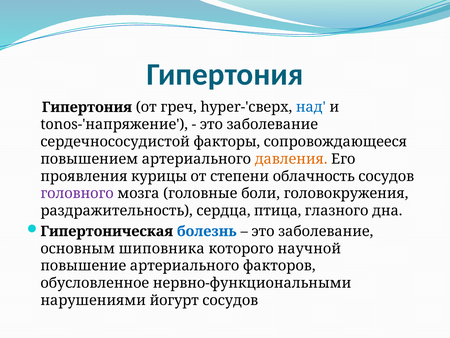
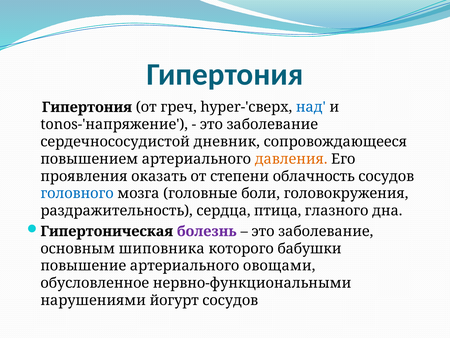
факторы: факторы -> дневник
курицы: курицы -> оказать
головного colour: purple -> blue
болезнь colour: blue -> purple
научной: научной -> бабушки
факторов: факторов -> овощами
